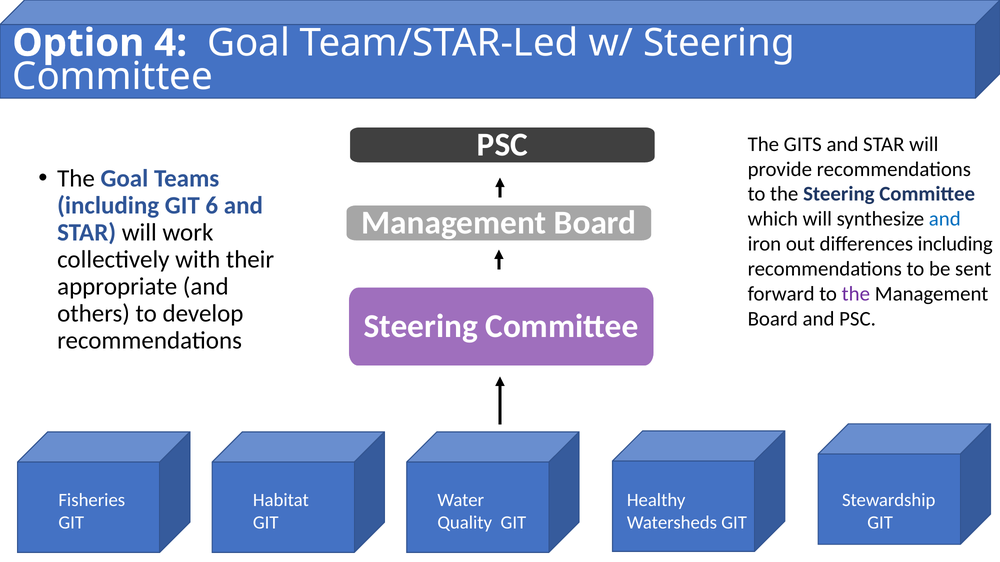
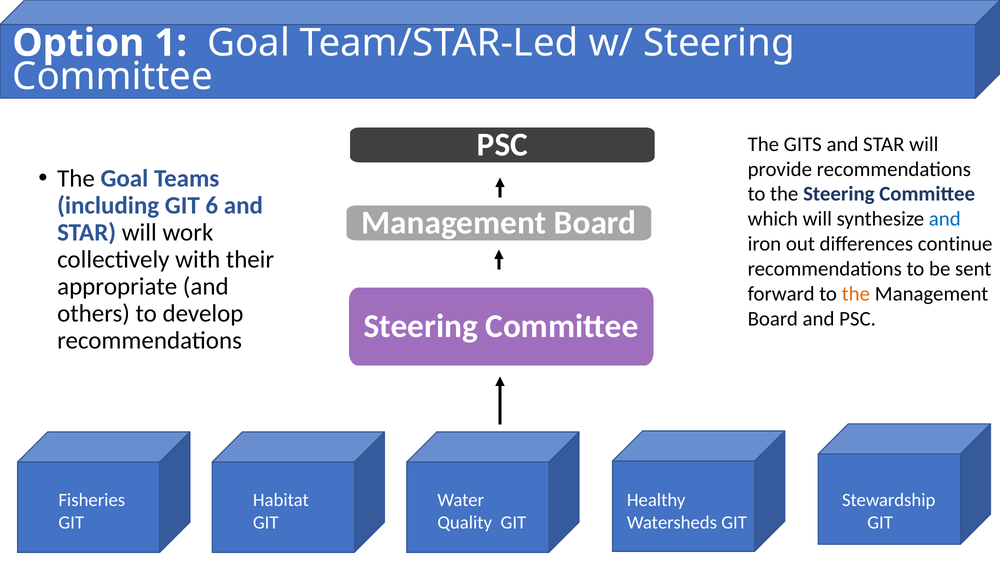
4: 4 -> 1
differences including: including -> continue
the at (856, 294) colour: purple -> orange
